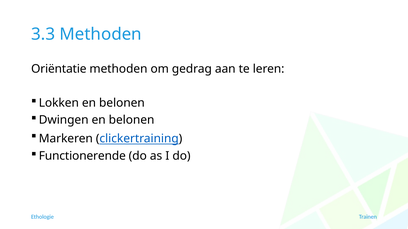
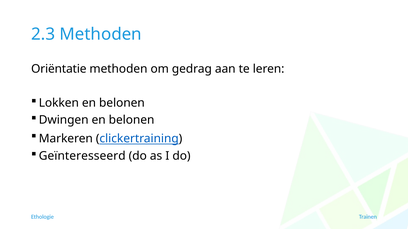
3.3: 3.3 -> 2.3
Functionerende: Functionerende -> Geïnteresseerd
